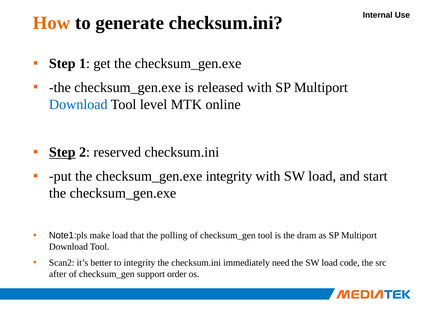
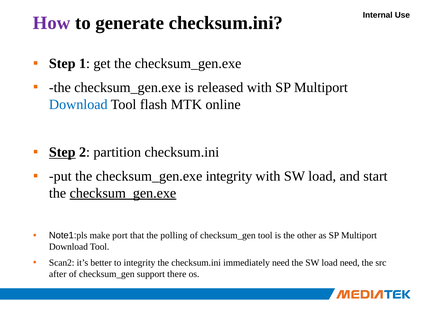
How colour: orange -> purple
level: level -> flash
reserved: reserved -> partition
checksum_gen.exe at (123, 193) underline: none -> present
make load: load -> port
dram: dram -> other
load code: code -> need
order: order -> there
